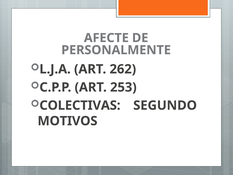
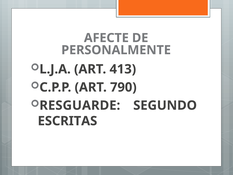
262: 262 -> 413
253: 253 -> 790
COLECTIVAS: COLECTIVAS -> RESGUARDE
MOTIVOS: MOTIVOS -> ESCRITAS
